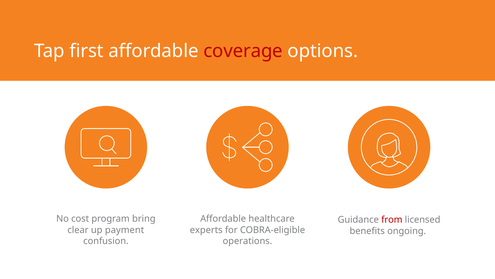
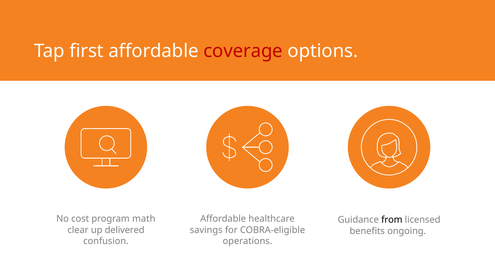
bring: bring -> math
from colour: red -> black
payment: payment -> delivered
experts: experts -> savings
